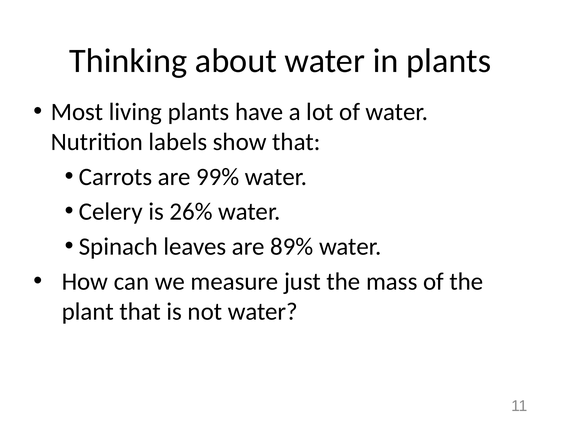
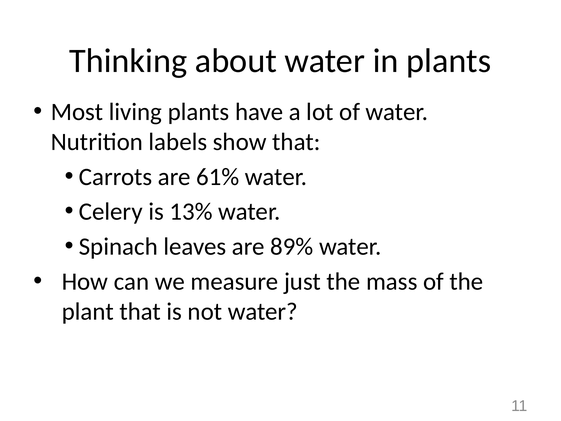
99%: 99% -> 61%
26%: 26% -> 13%
